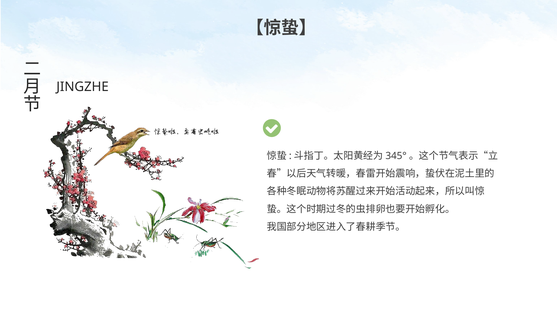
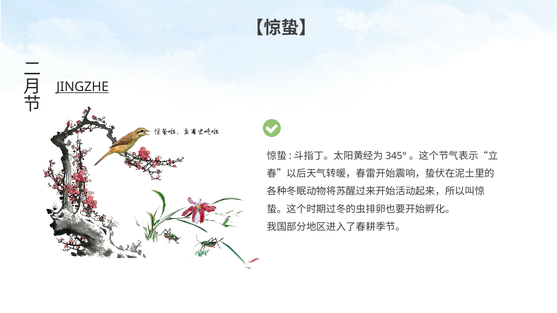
JINGZHE underline: none -> present
